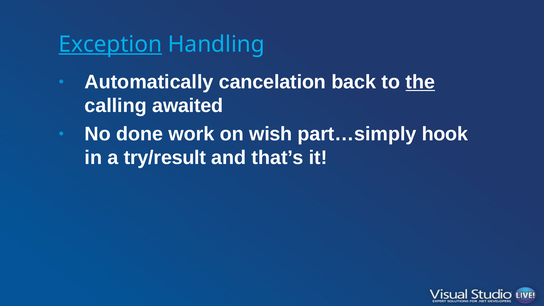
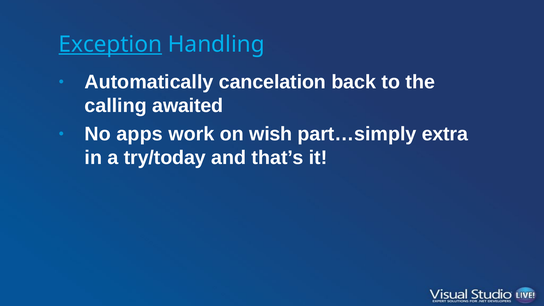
the underline: present -> none
done: done -> apps
hook: hook -> extra
try/result: try/result -> try/today
